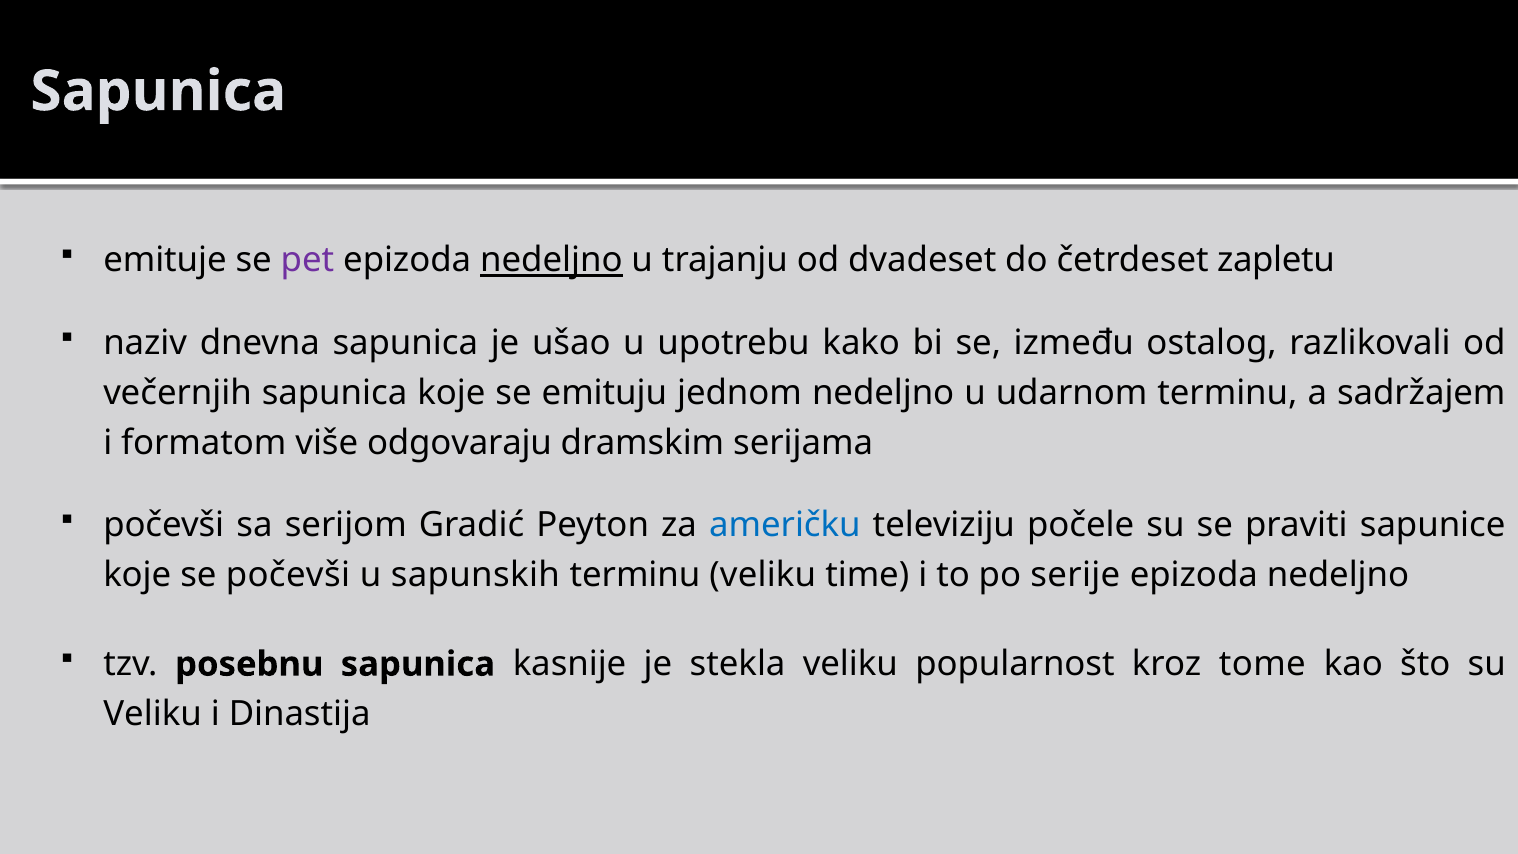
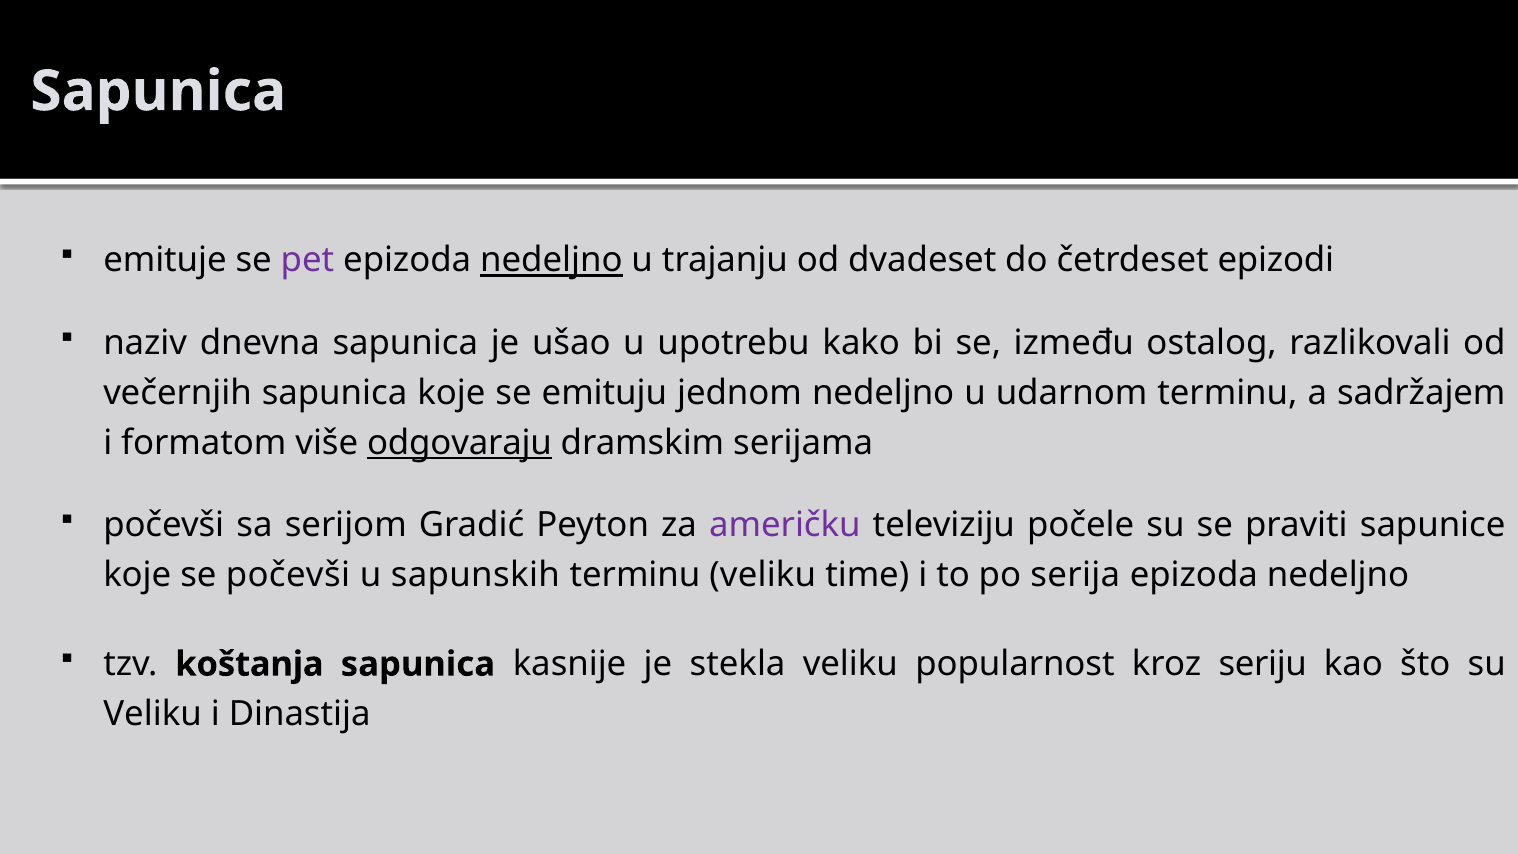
zapletu: zapletu -> epizodi
odgovaraju underline: none -> present
američku colour: blue -> purple
serije: serije -> serija
posebnu: posebnu -> koštanja
tome: tome -> seriju
